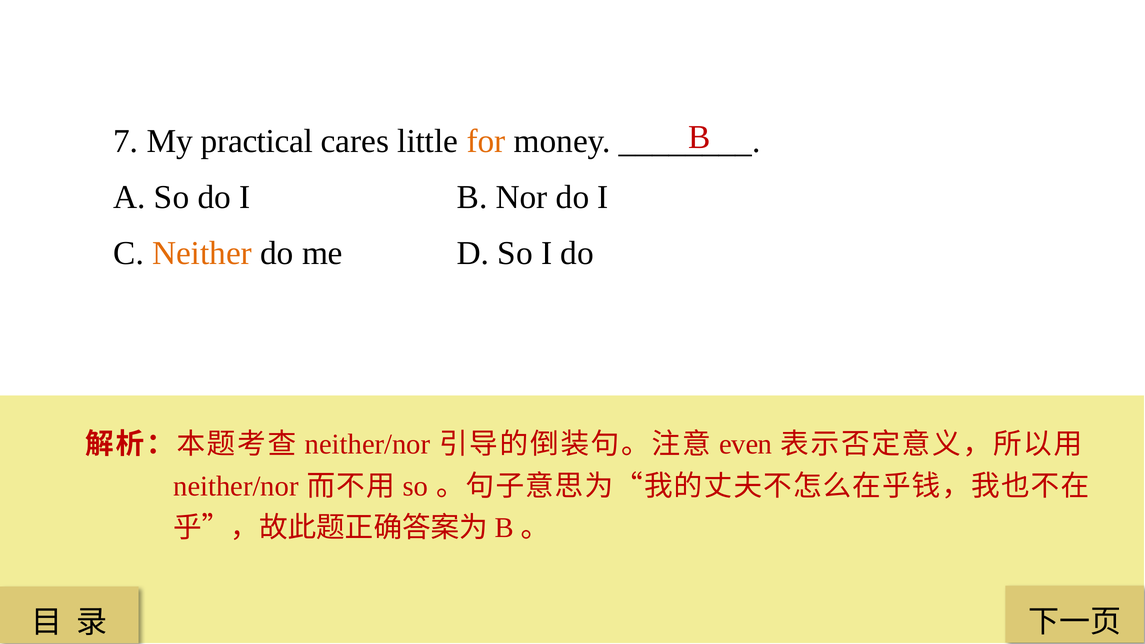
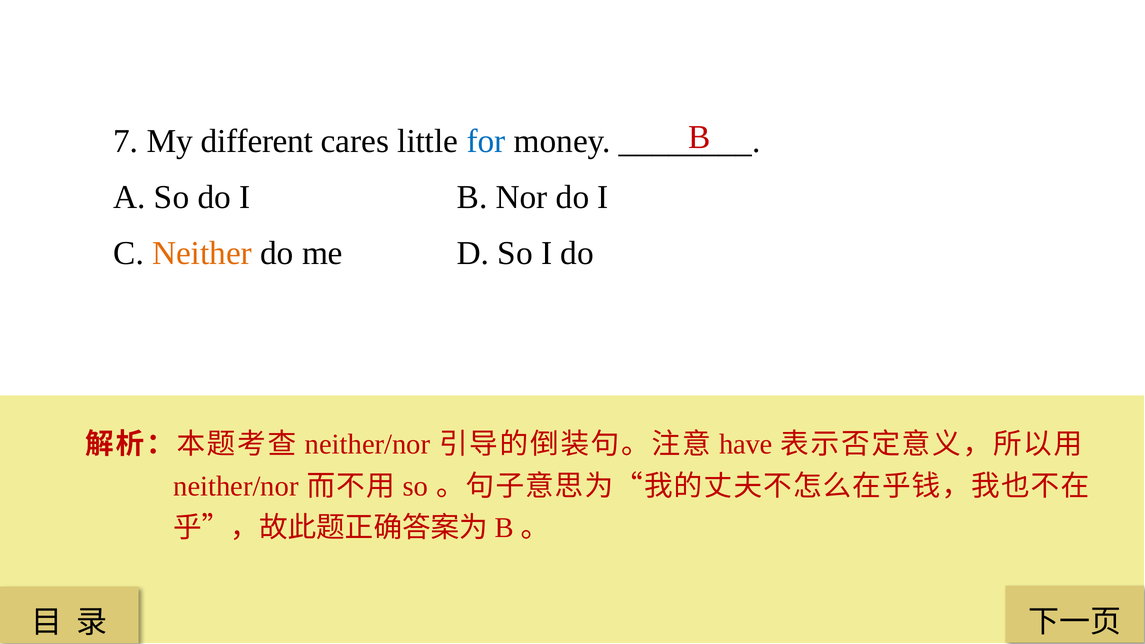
practical: practical -> different
for colour: orange -> blue
even: even -> have
